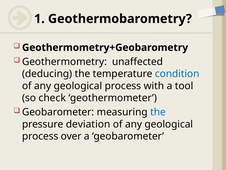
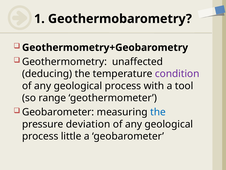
condition colour: blue -> purple
check: check -> range
over: over -> little
